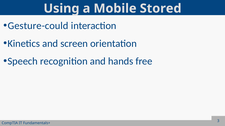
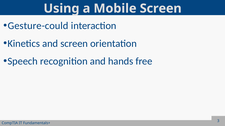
Mobile Stored: Stored -> Screen
